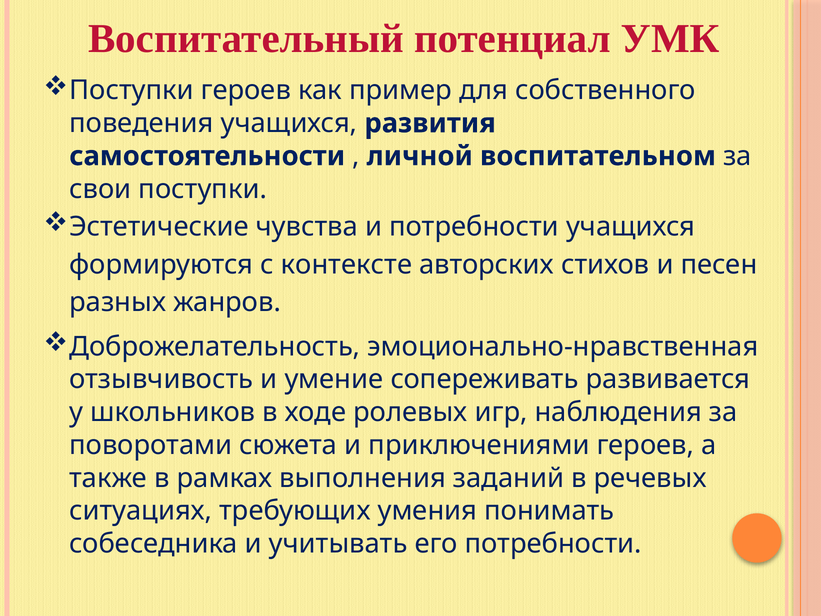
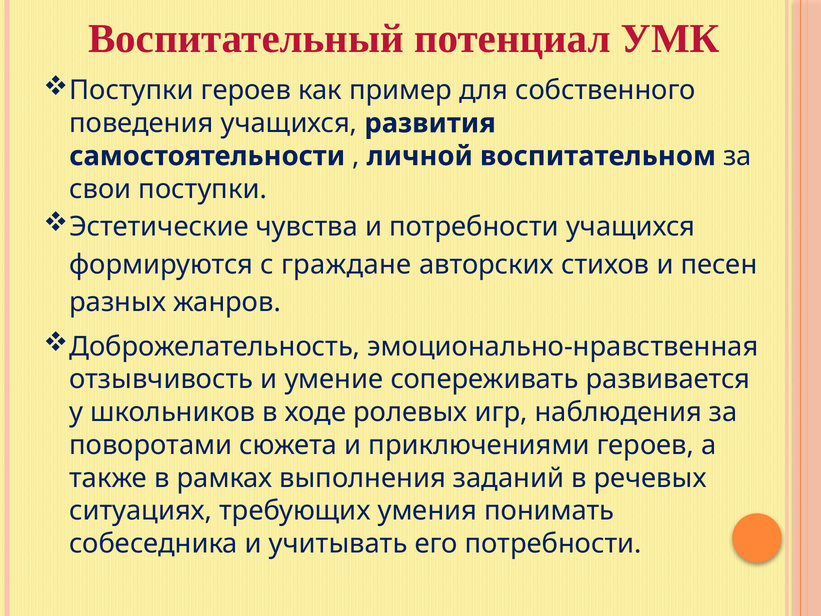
контексте: контексте -> граждане
